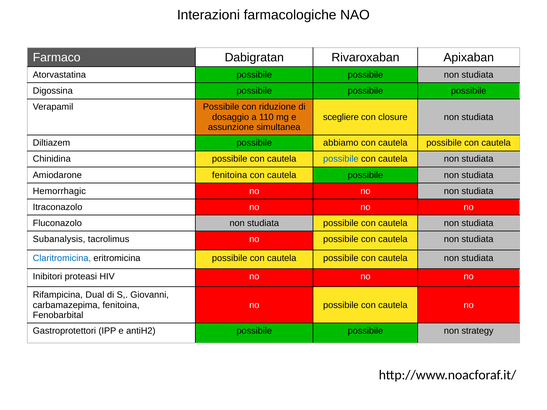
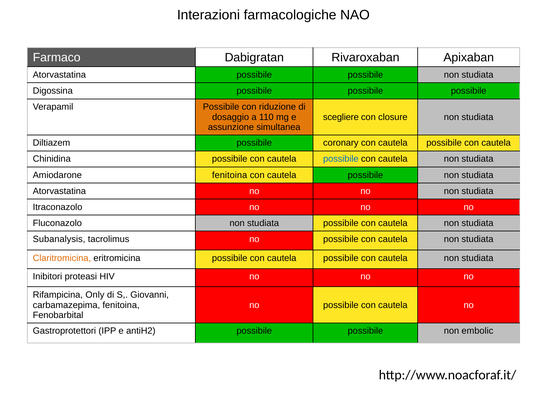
abbiamo: abbiamo -> coronary
Hemorrhagic at (59, 191): Hemorrhagic -> Atorvastatina
Claritromicina colour: blue -> orange
Dual: Dual -> Only
strategy: strategy -> embolic
